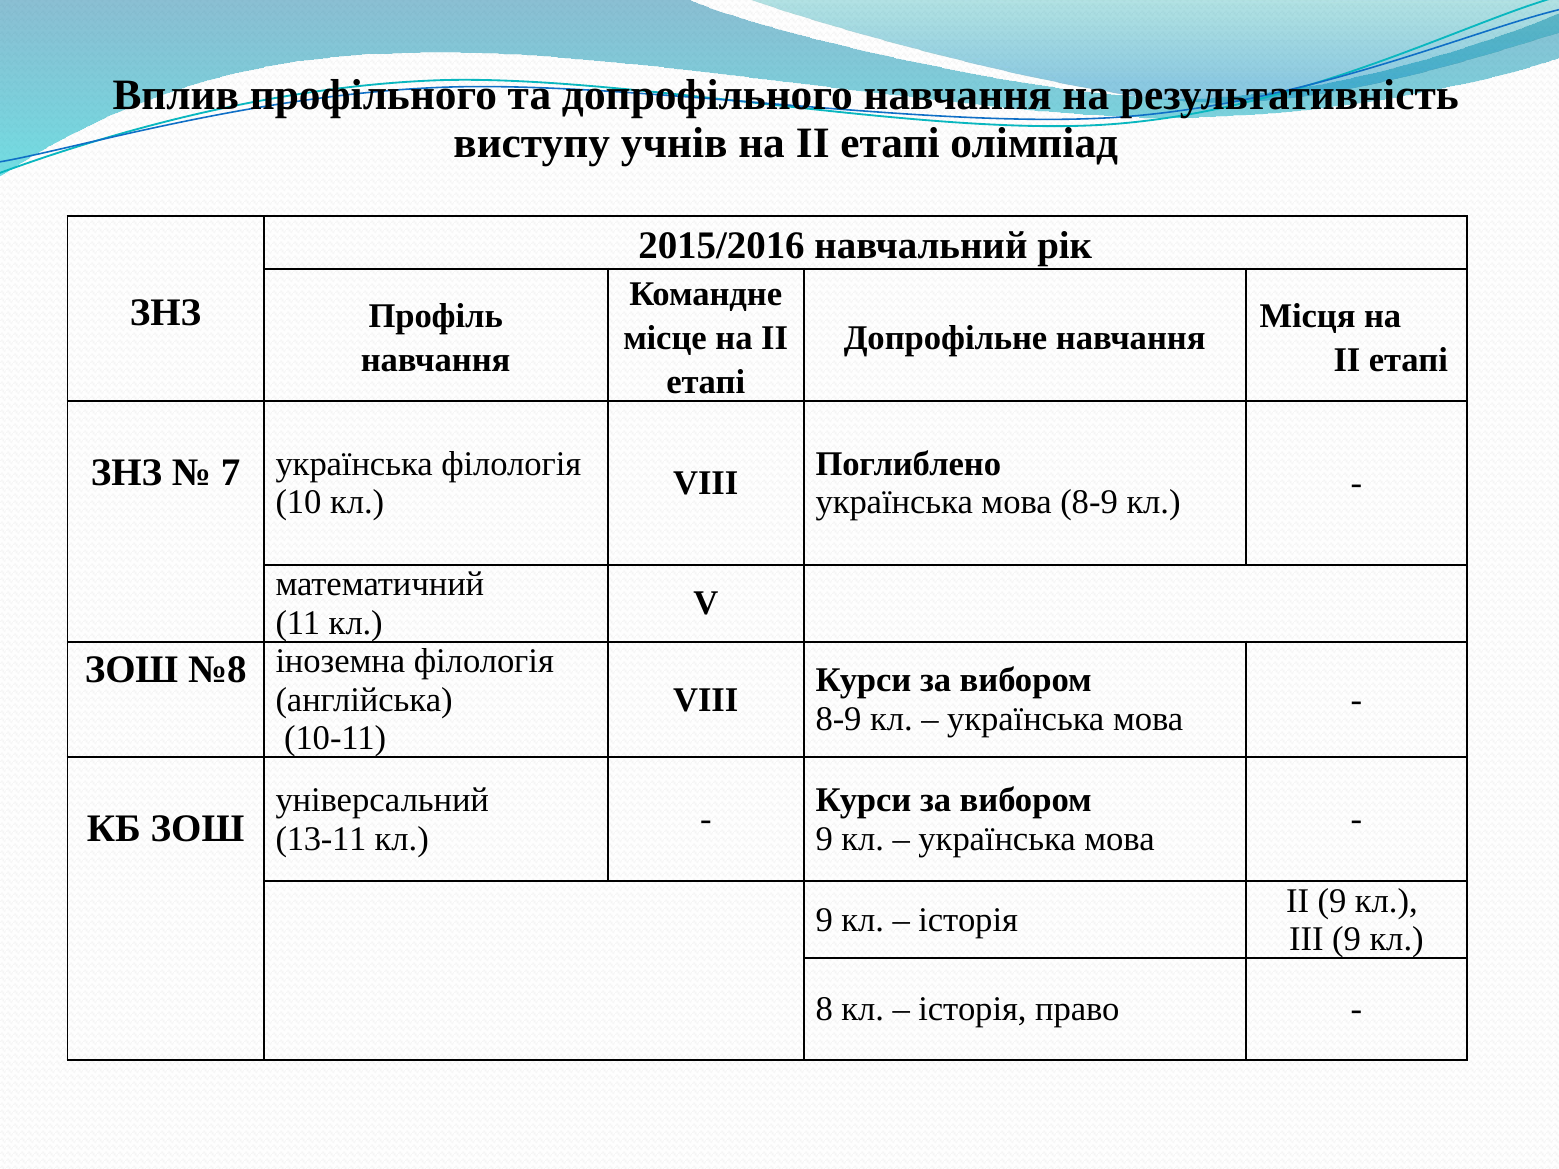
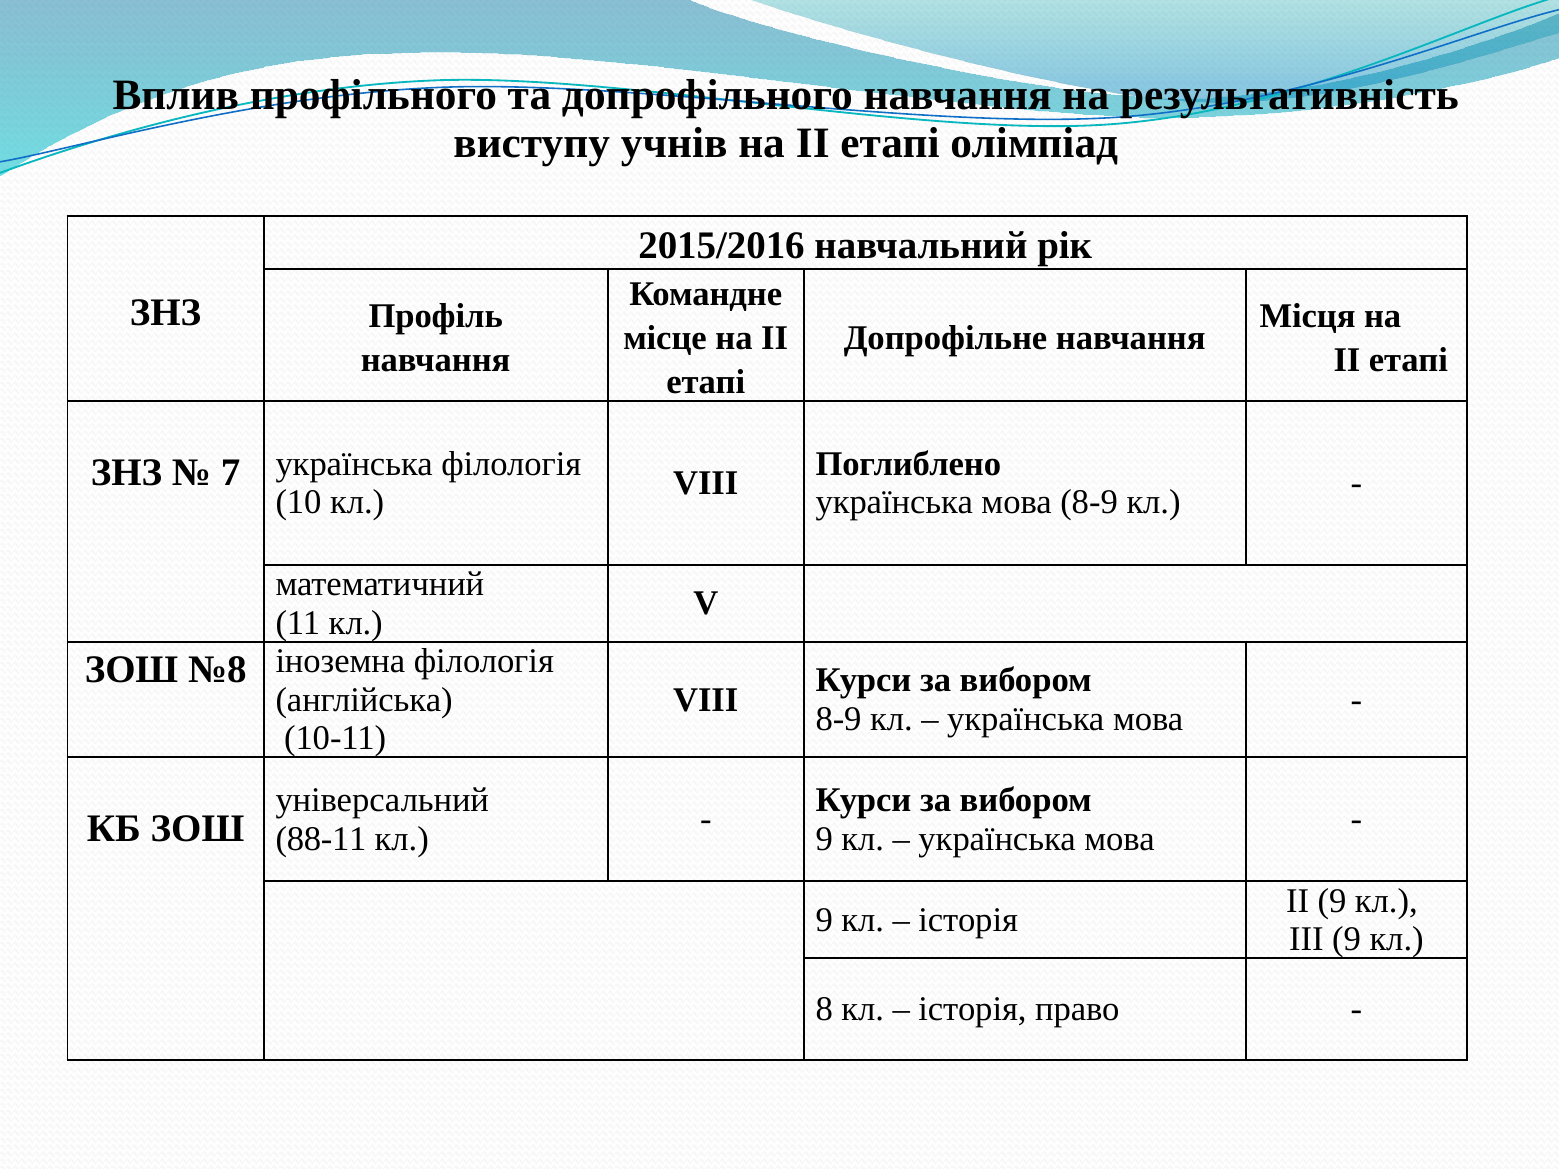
13-11: 13-11 -> 88-11
